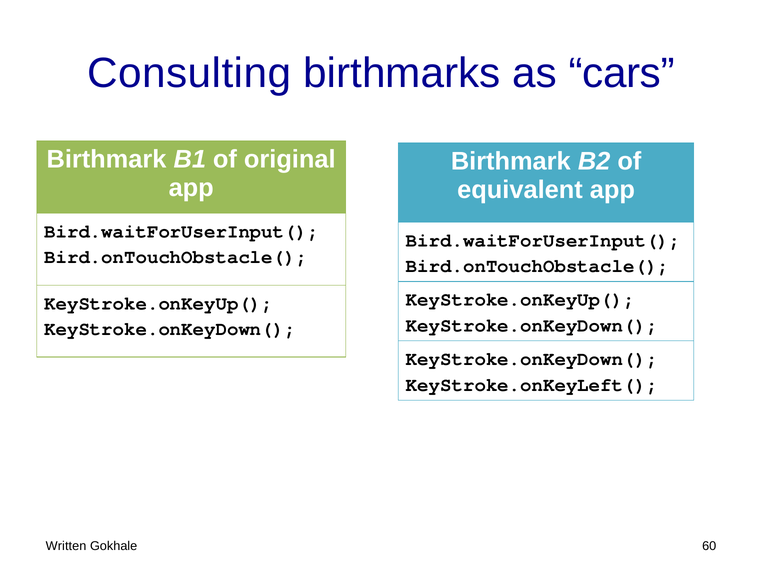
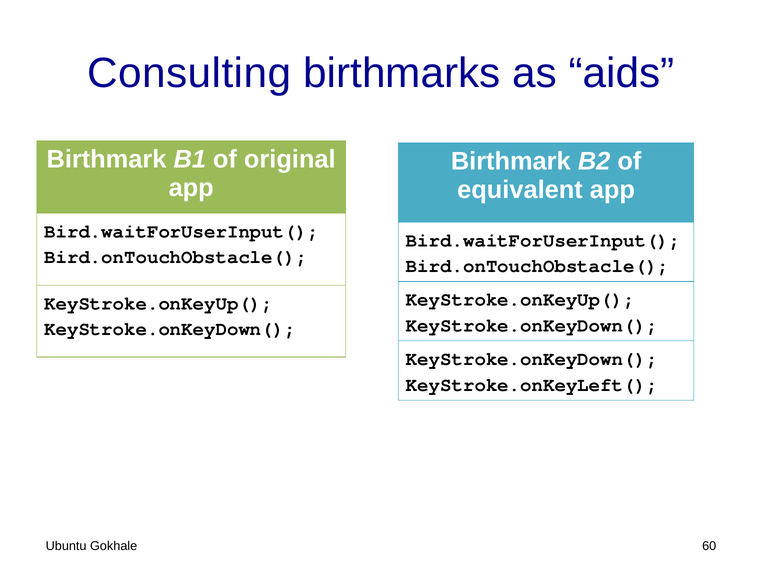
cars: cars -> aids
Written: Written -> Ubuntu
